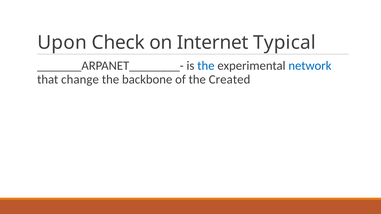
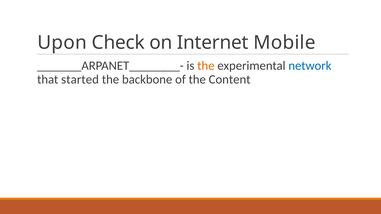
Typical: Typical -> Mobile
the at (206, 66) colour: blue -> orange
change: change -> started
Created: Created -> Content
